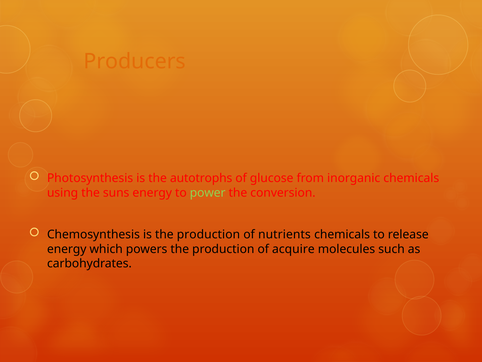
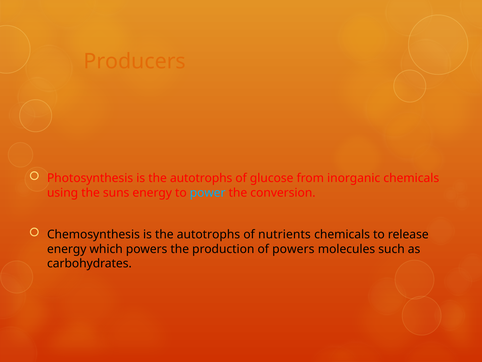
power colour: light green -> light blue
Chemosynthesis is the production: production -> autotrophs
of acquire: acquire -> powers
